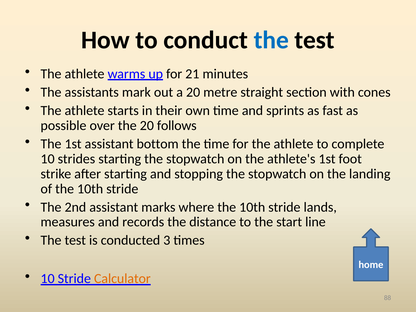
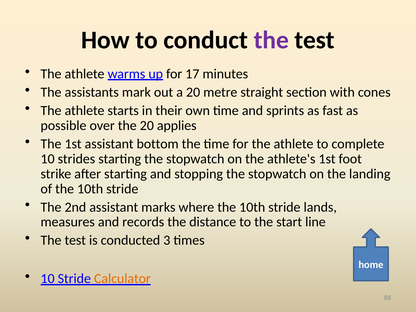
the at (271, 40) colour: blue -> purple
21: 21 -> 17
follows: follows -> applies
